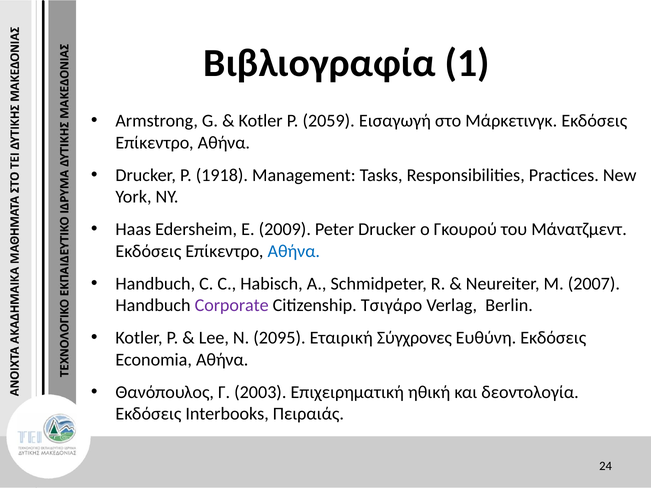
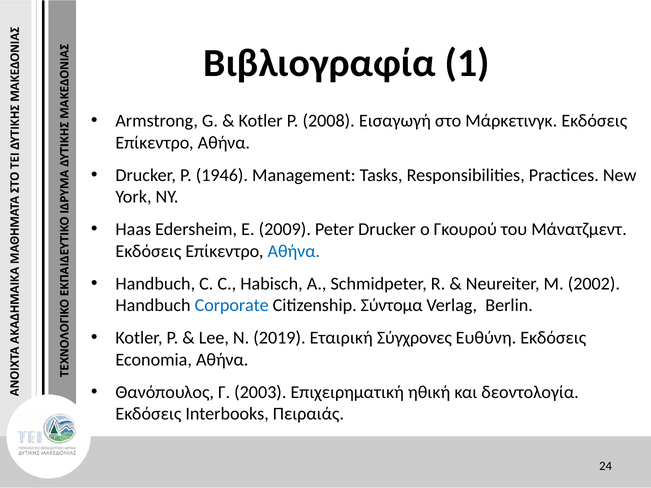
2059: 2059 -> 2008
1918: 1918 -> 1946
2007: 2007 -> 2002
Corporate colour: purple -> blue
Τσιγάρο: Τσιγάρο -> Σύντομα
2095: 2095 -> 2019
